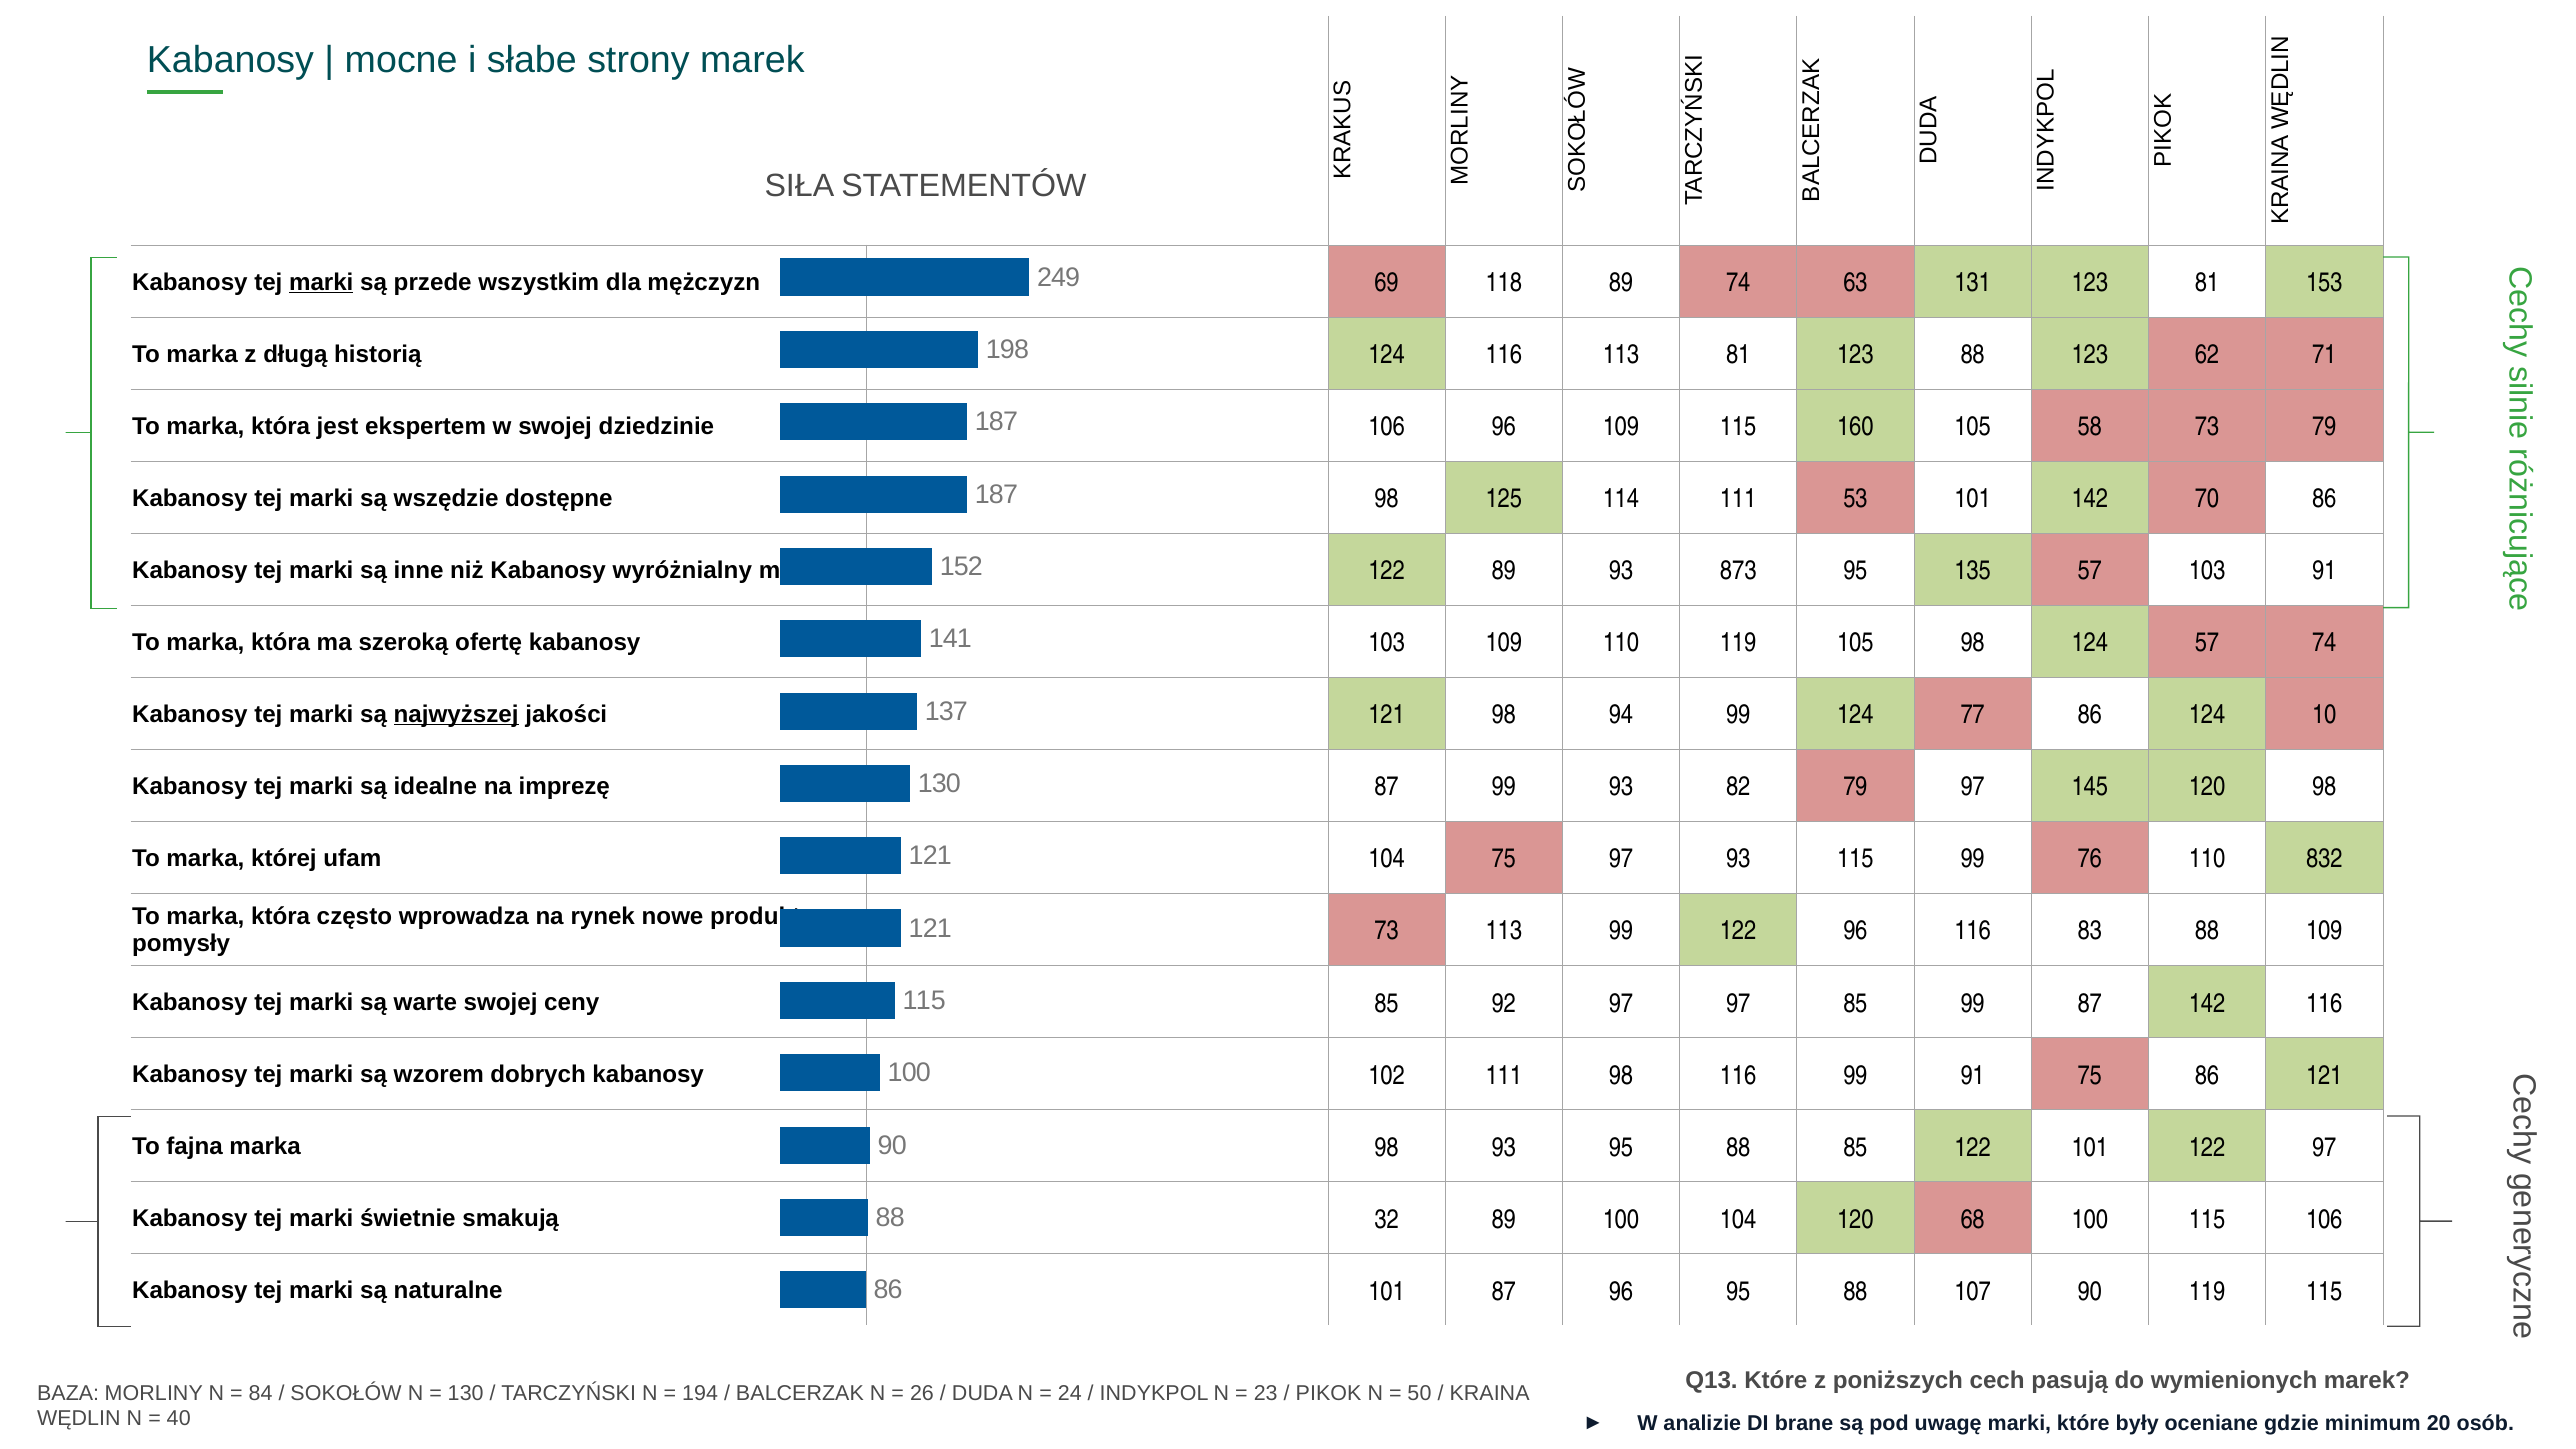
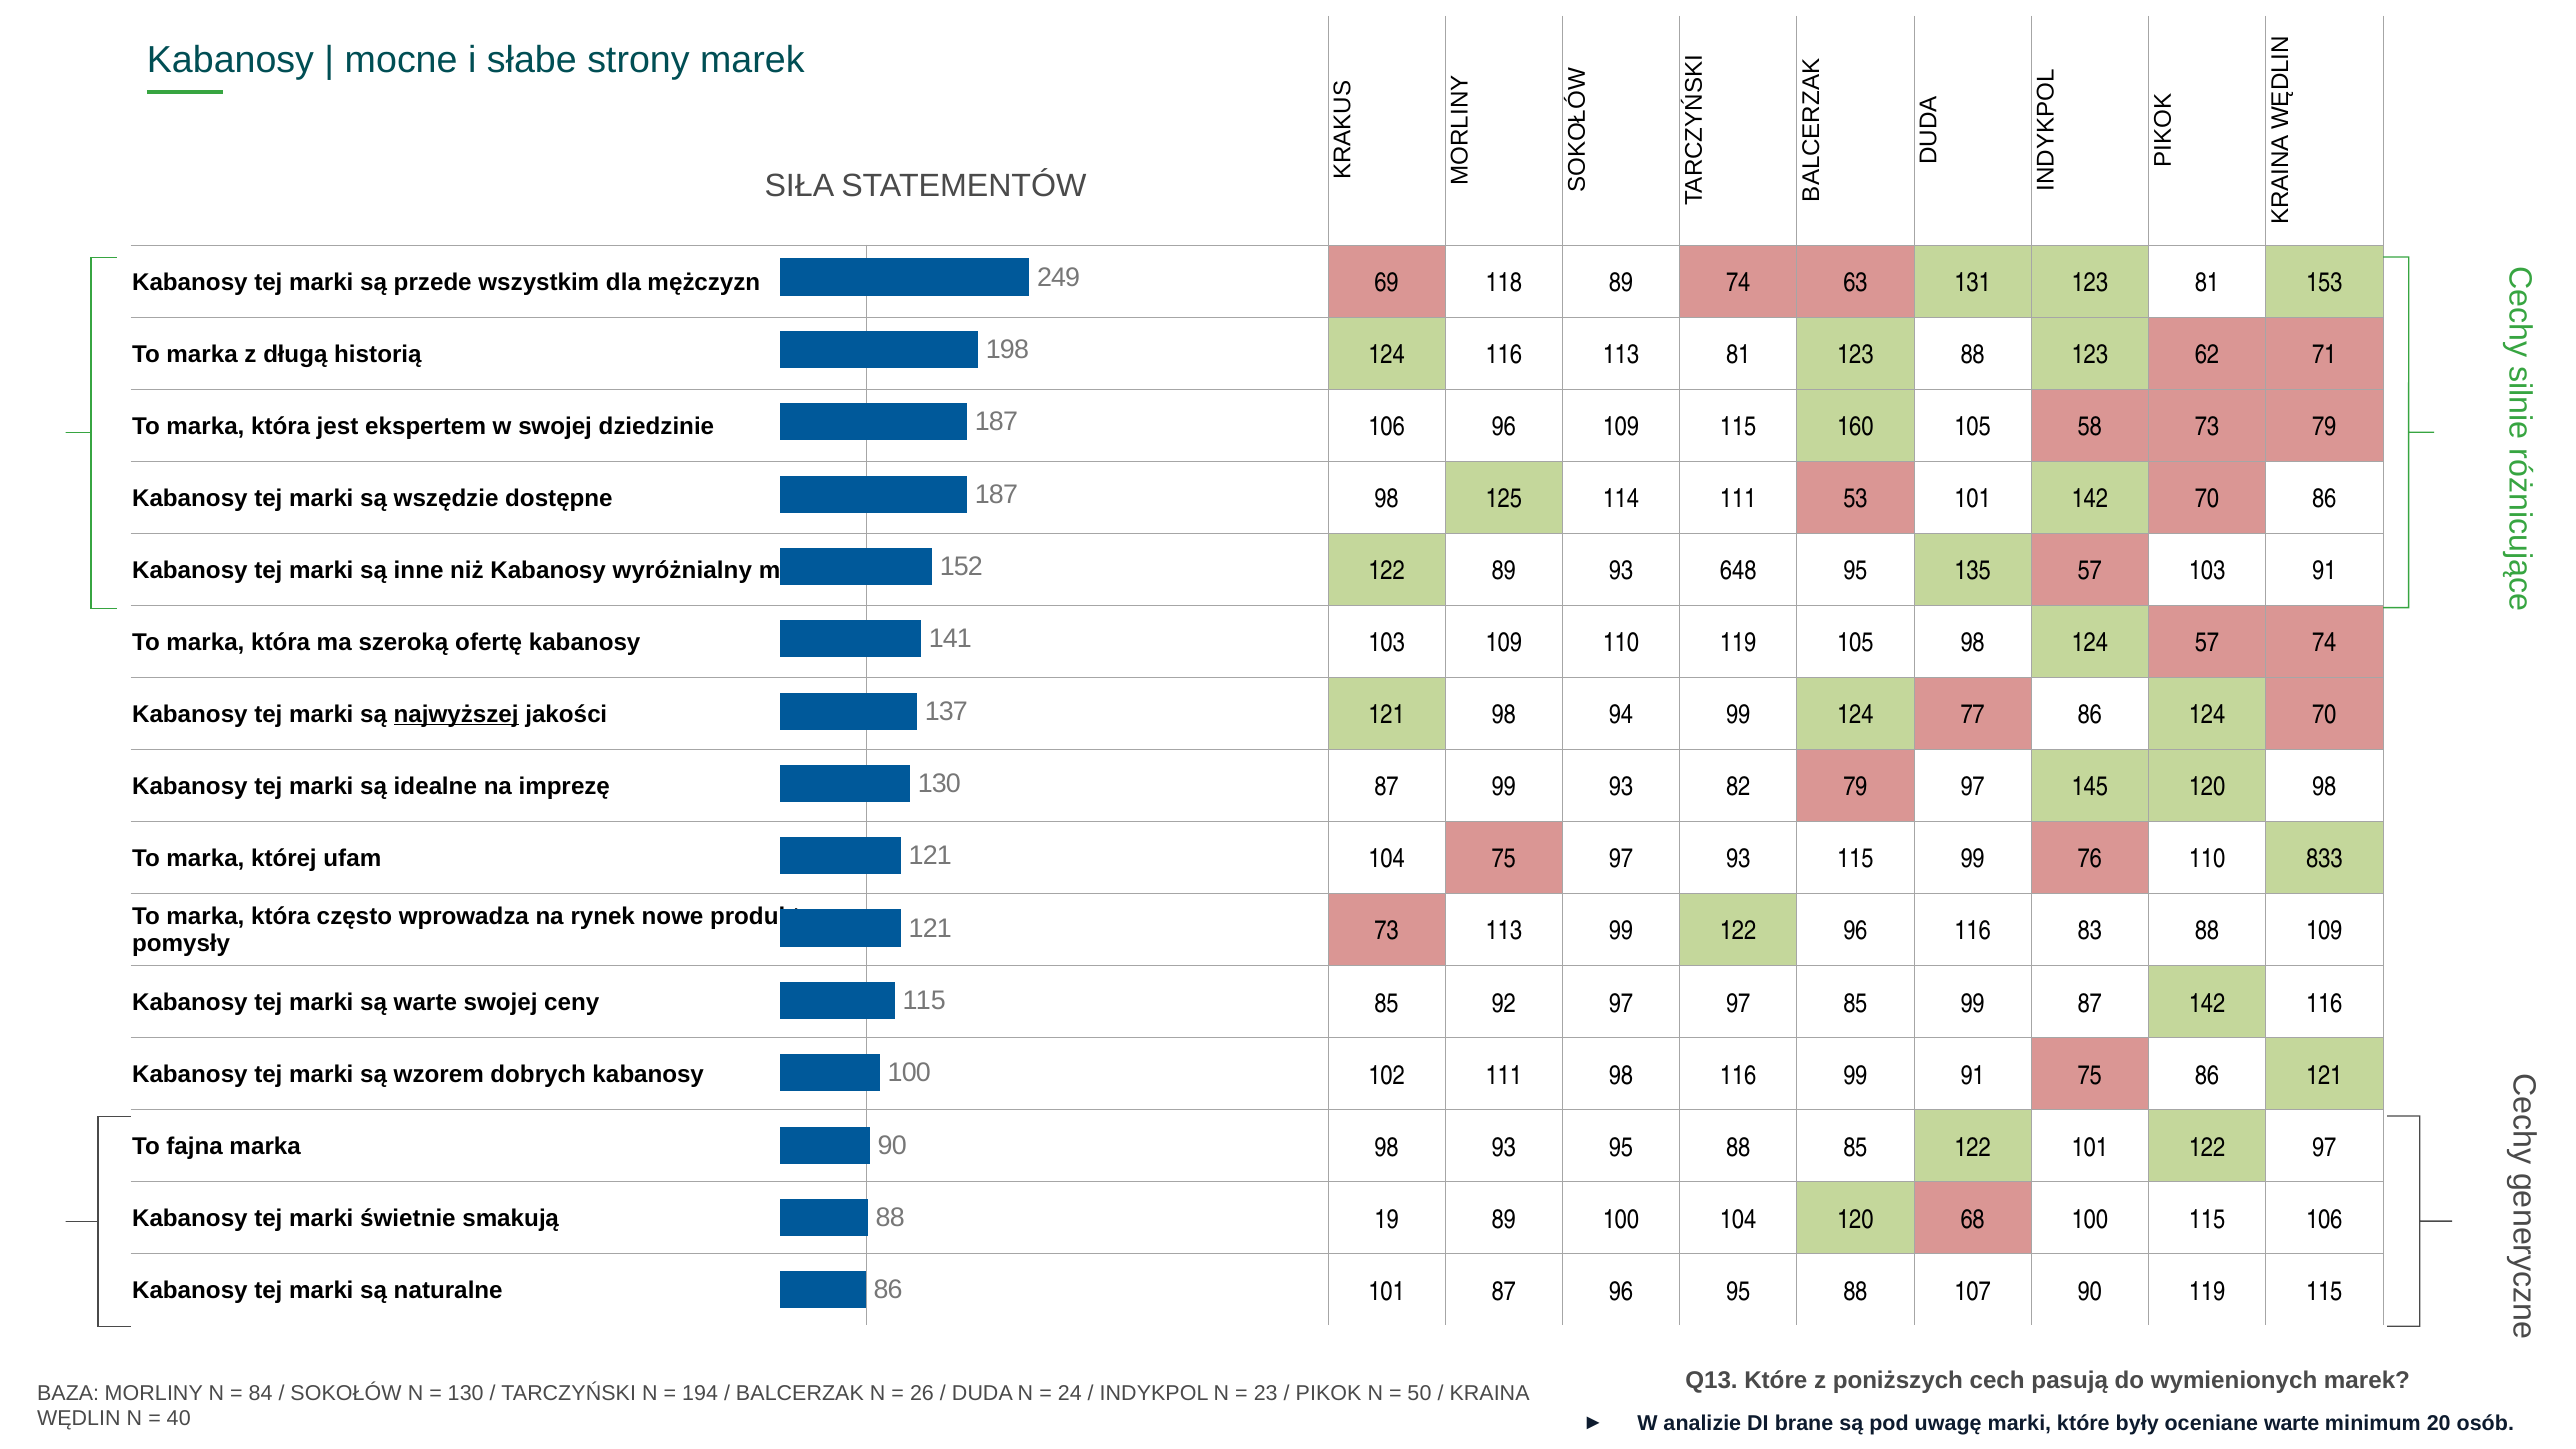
marki at (321, 282) underline: present -> none
873: 873 -> 648
124 10: 10 -> 70
832: 832 -> 833
32: 32 -> 19
oceniane gdzie: gdzie -> warte
